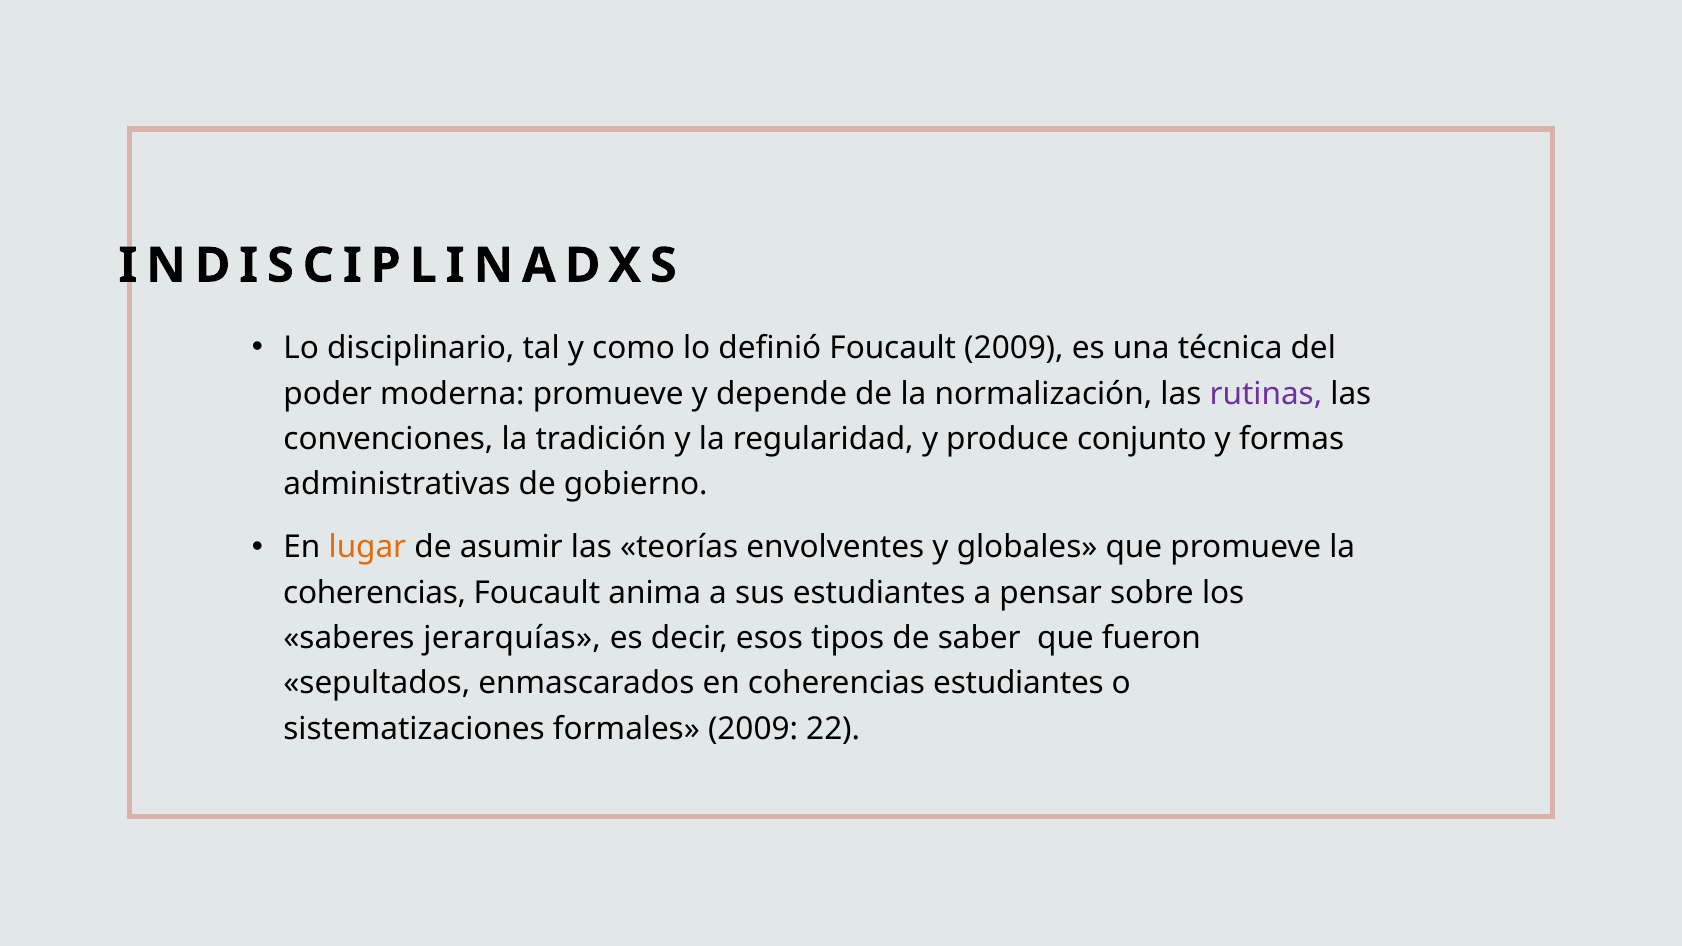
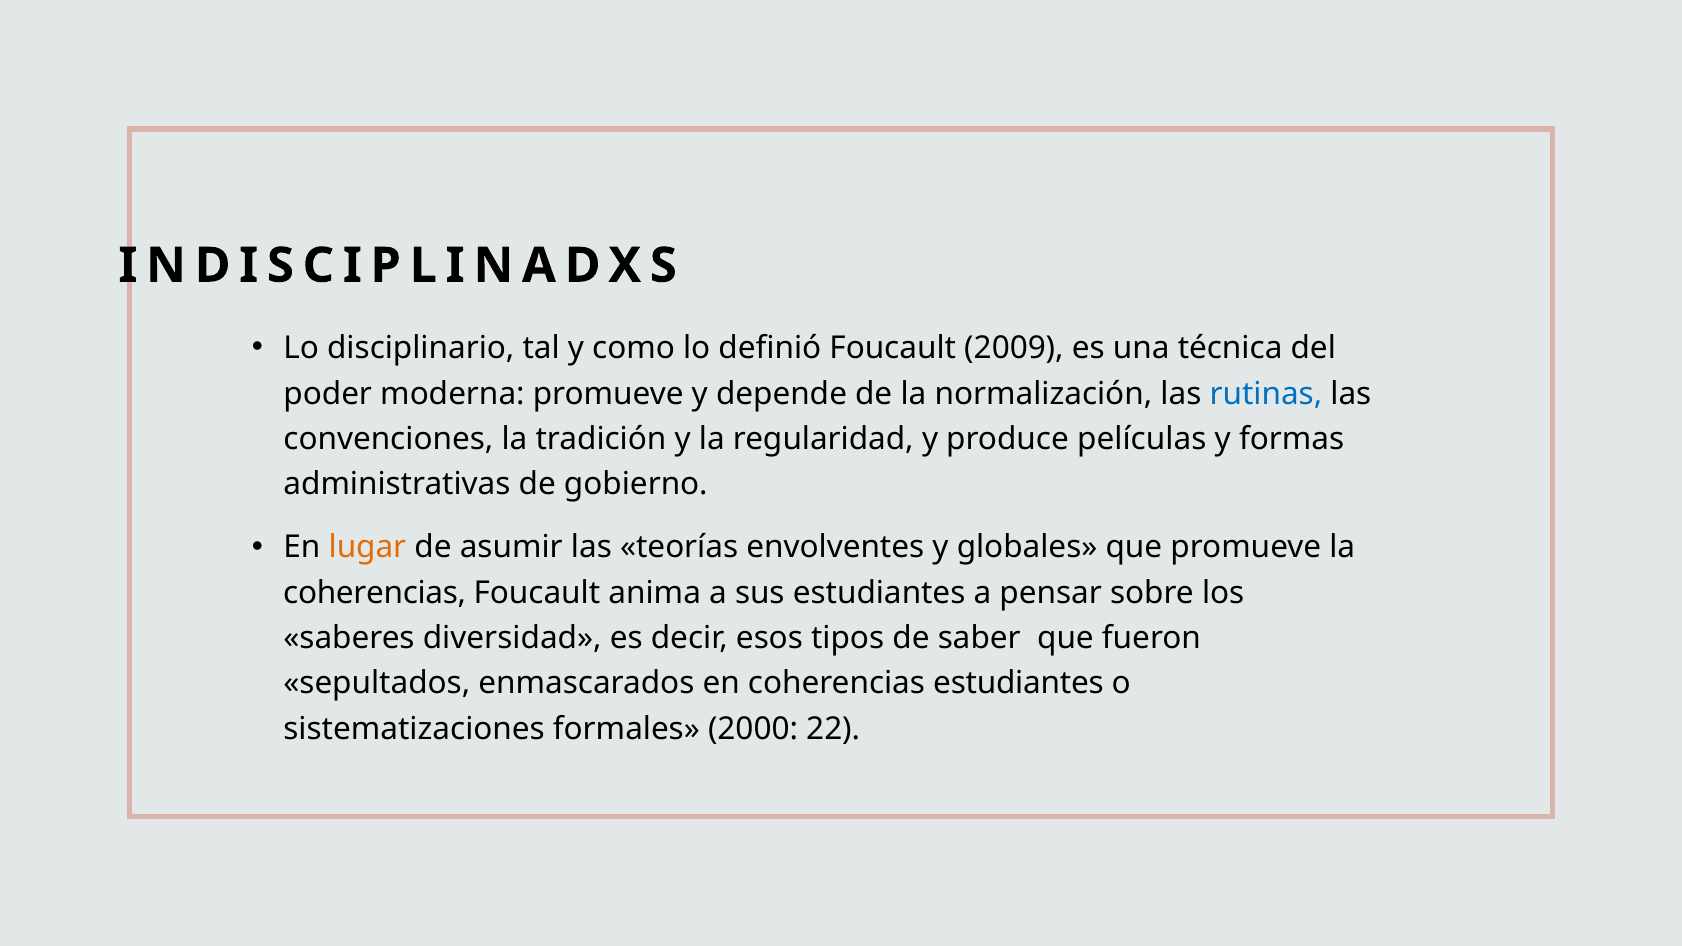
rutinas colour: purple -> blue
conjunto: conjunto -> películas
jerarquías: jerarquías -> diversidad
formales 2009: 2009 -> 2000
